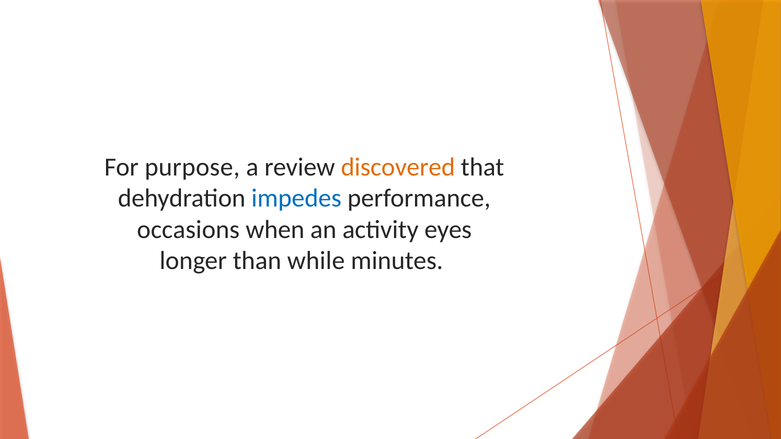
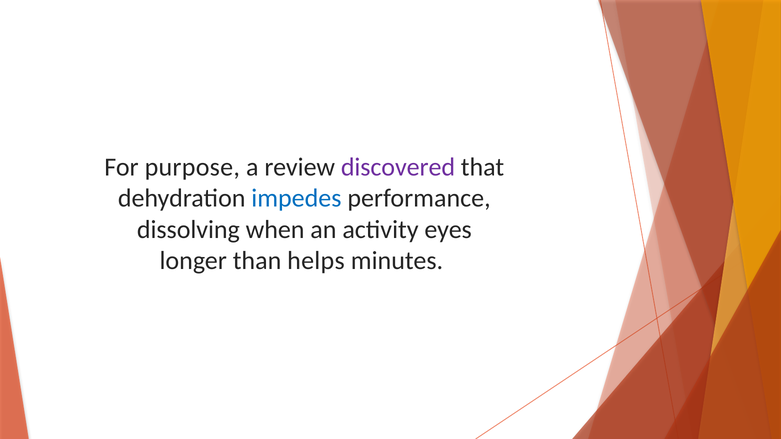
discovered colour: orange -> purple
occasions: occasions -> dissolving
while: while -> helps
